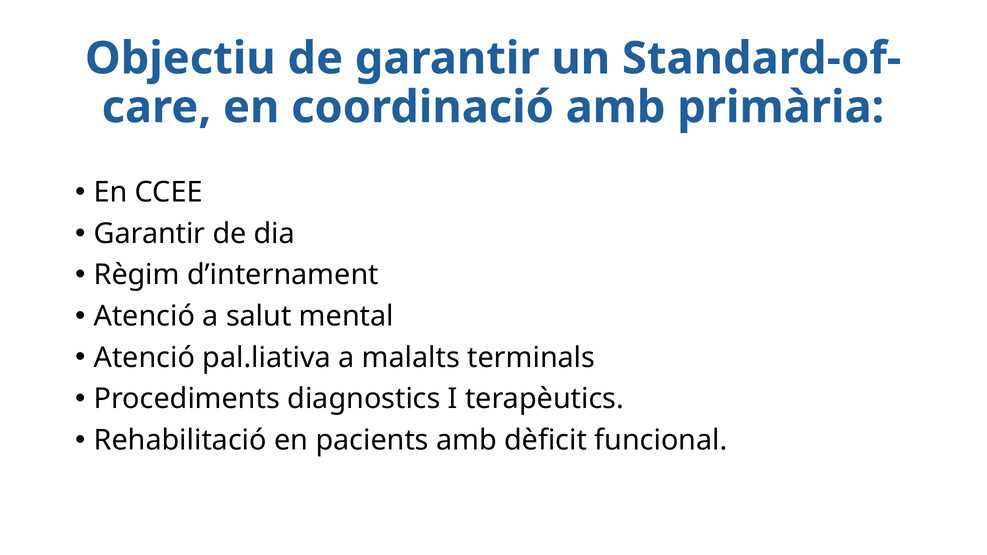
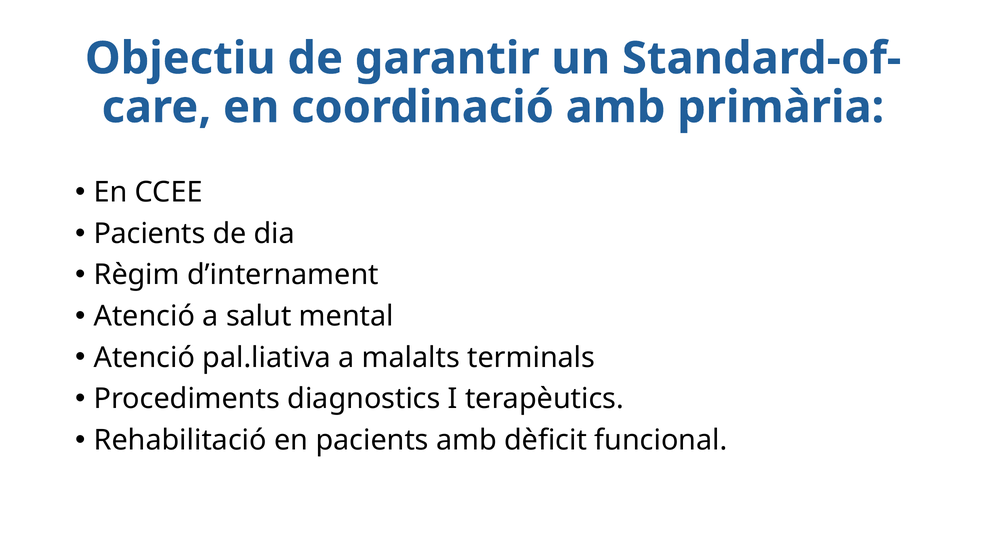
Garantir at (150, 234): Garantir -> Pacients
